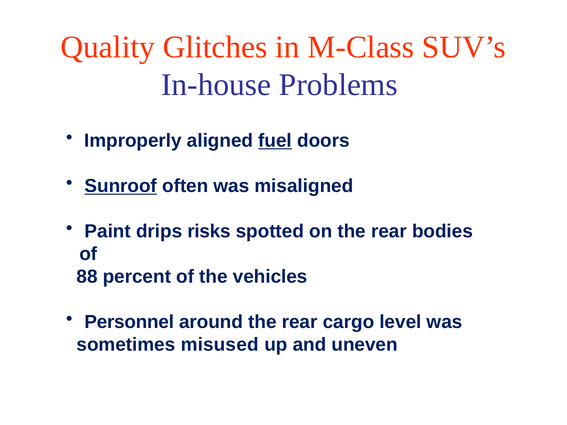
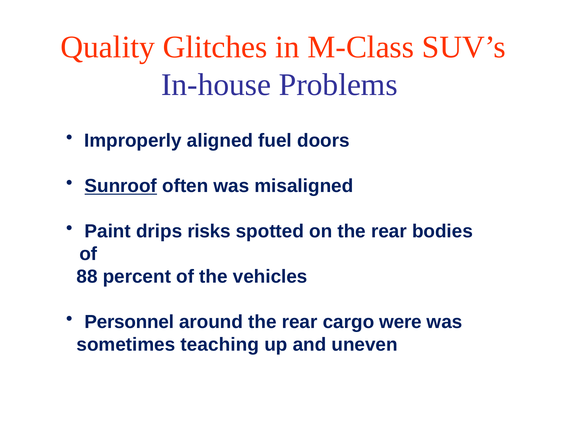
fuel underline: present -> none
level: level -> were
misused: misused -> teaching
